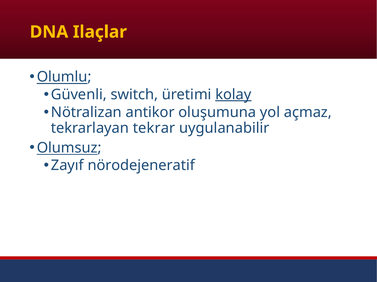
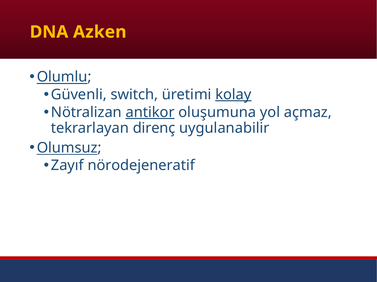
Ilaçlar: Ilaçlar -> Azken
antikor underline: none -> present
tekrar: tekrar -> direnç
